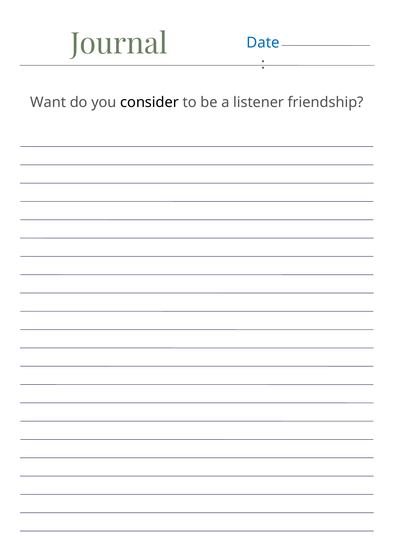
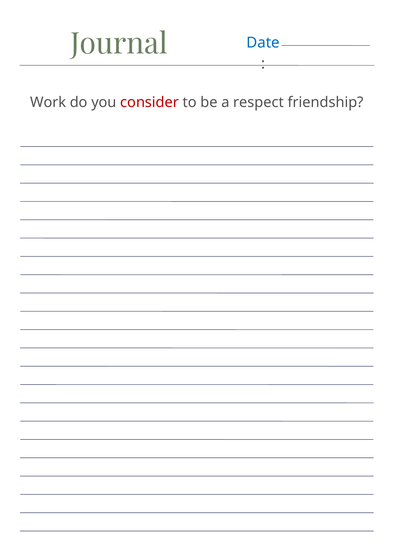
Want: Want -> Work
consider colour: black -> red
listener: listener -> respect
